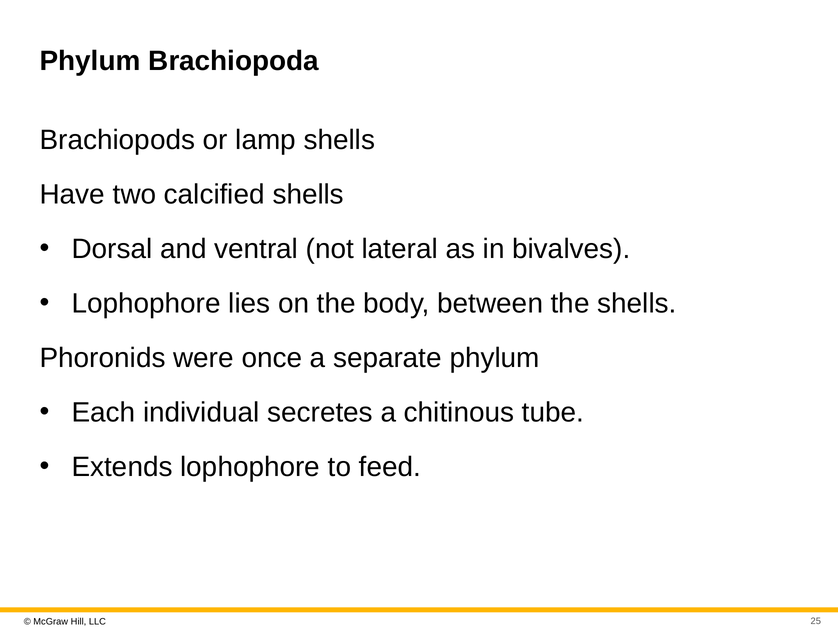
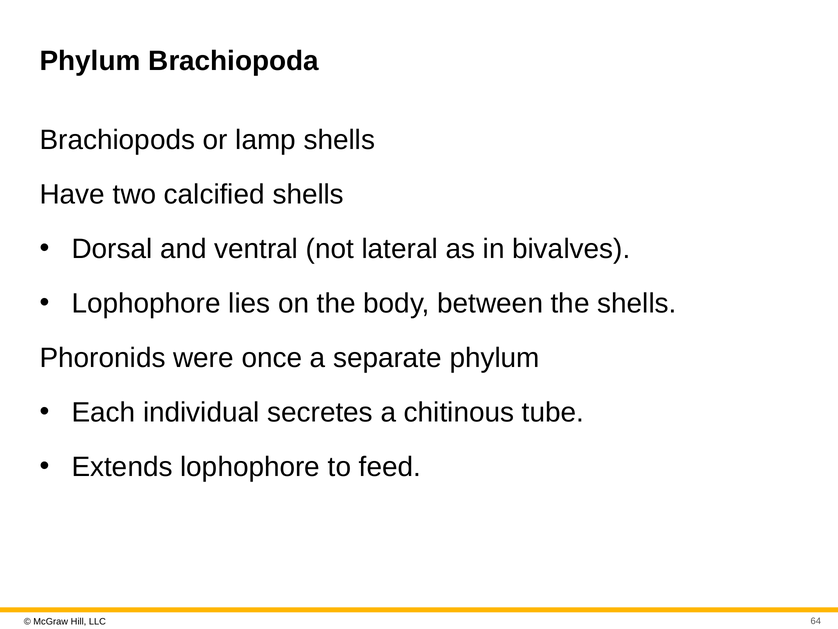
25: 25 -> 64
